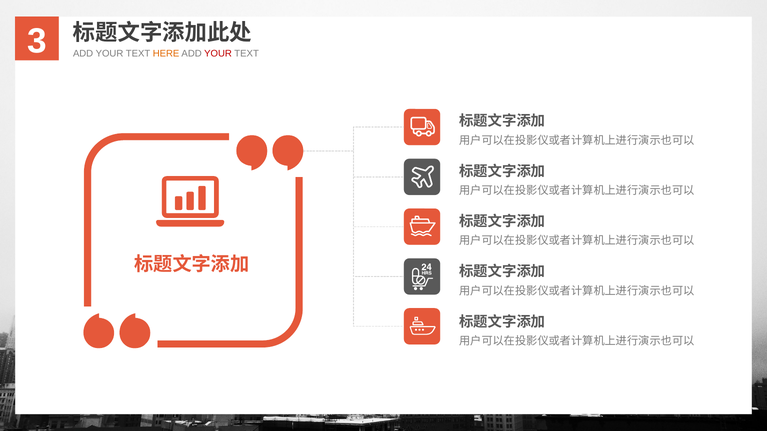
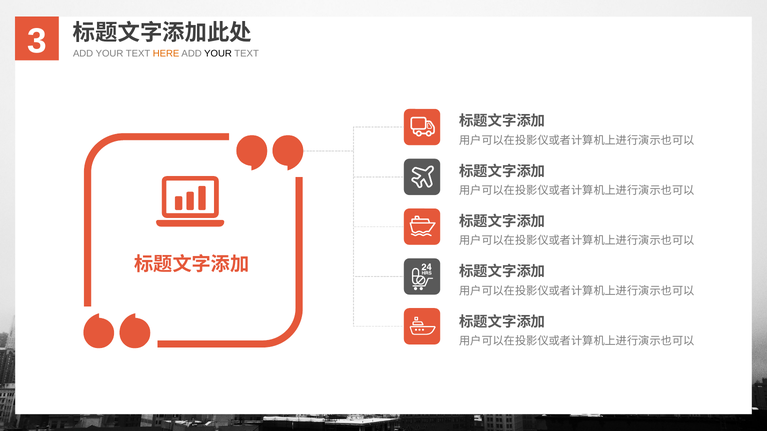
YOUR at (218, 54) colour: red -> black
